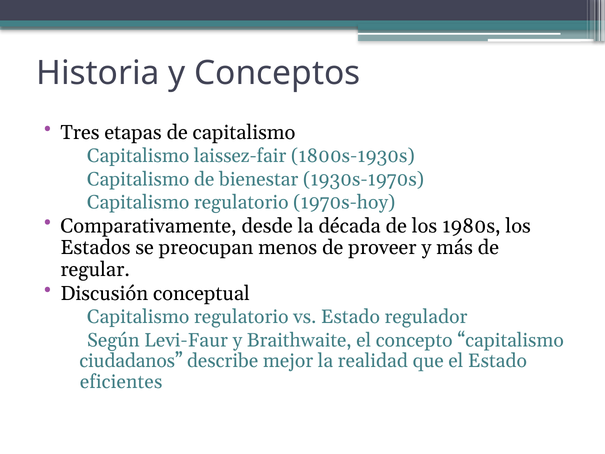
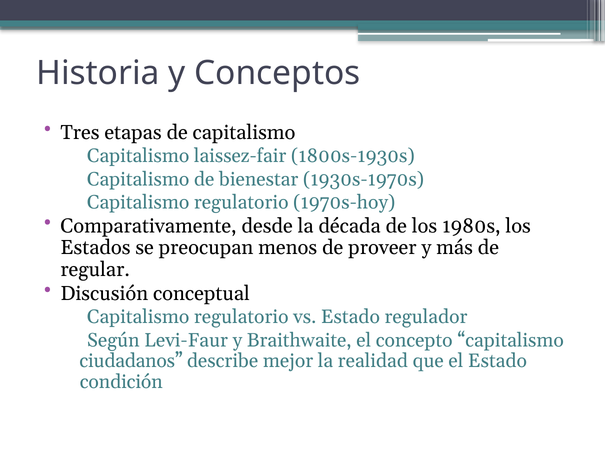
eficientes: eficientes -> condición
